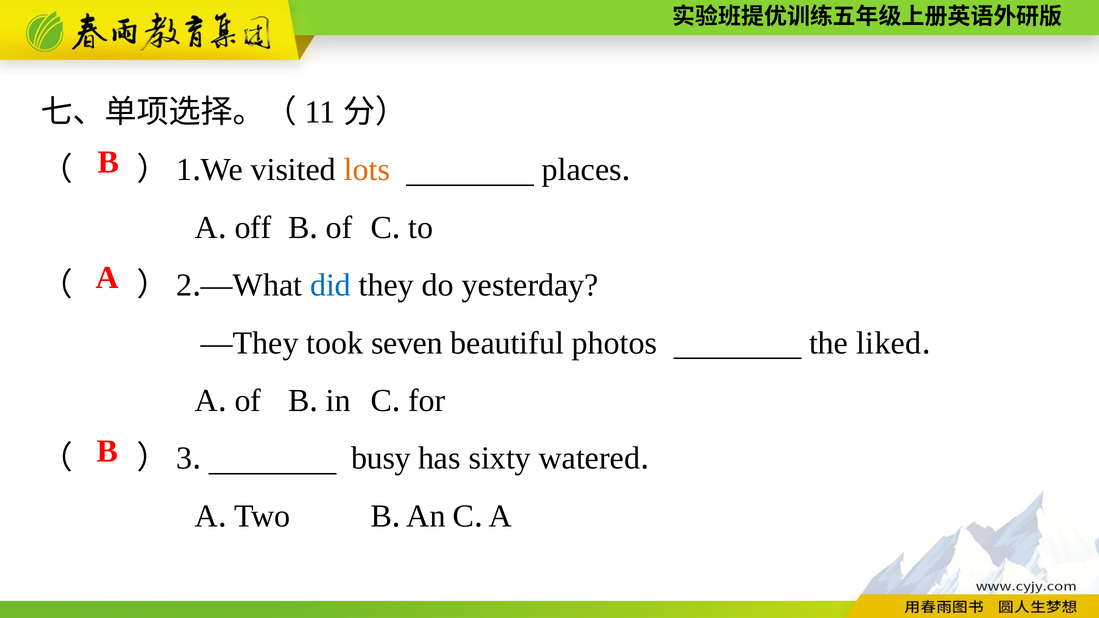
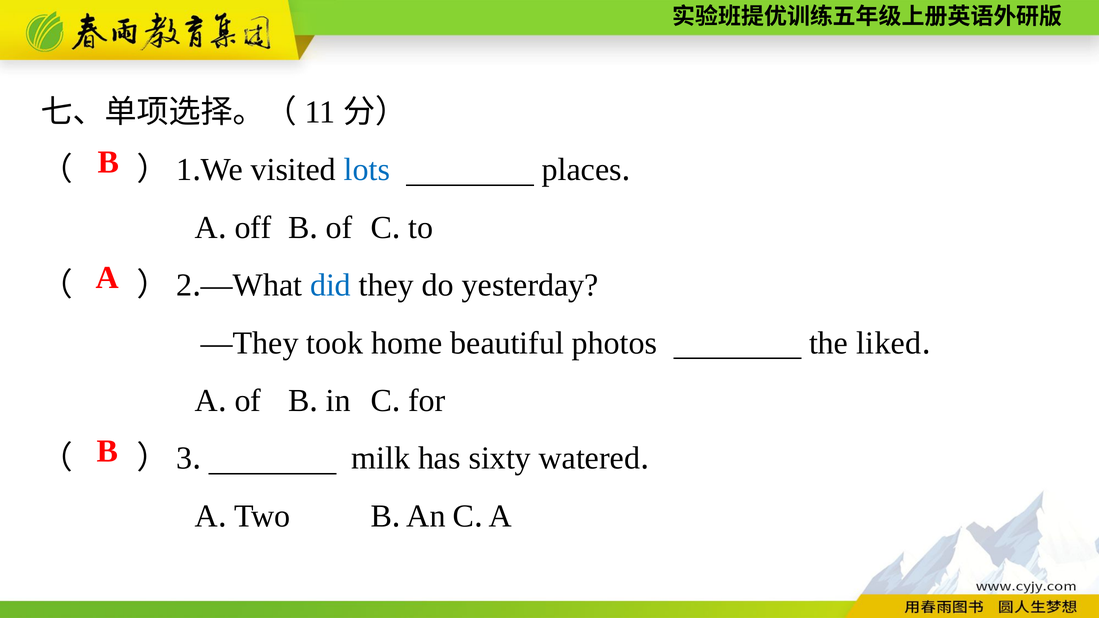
lots colour: orange -> blue
seven: seven -> home
busy: busy -> milk
